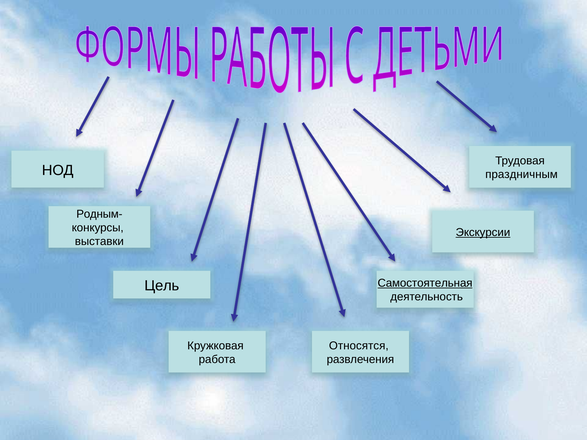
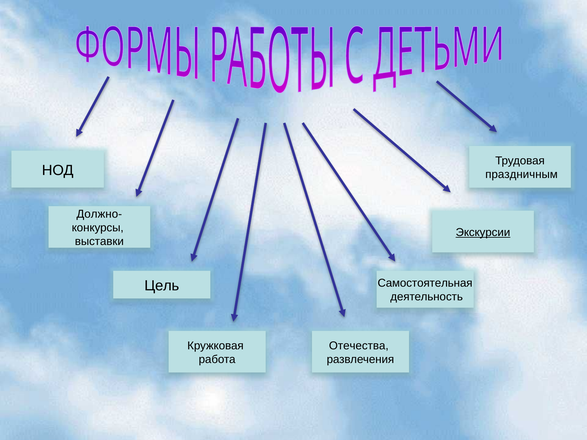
Родным-: Родным- -> Должно-
Самостоятельная underline: present -> none
Относятся: Относятся -> Отечества
